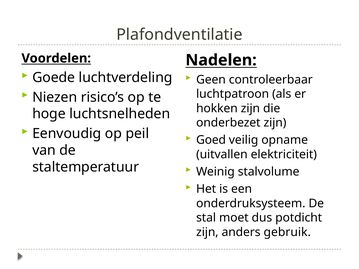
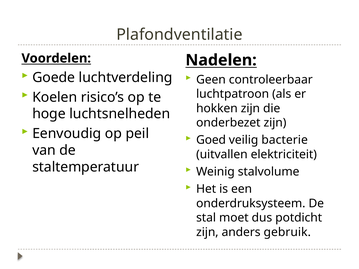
Niezen: Niezen -> Koelen
opname: opname -> bacterie
